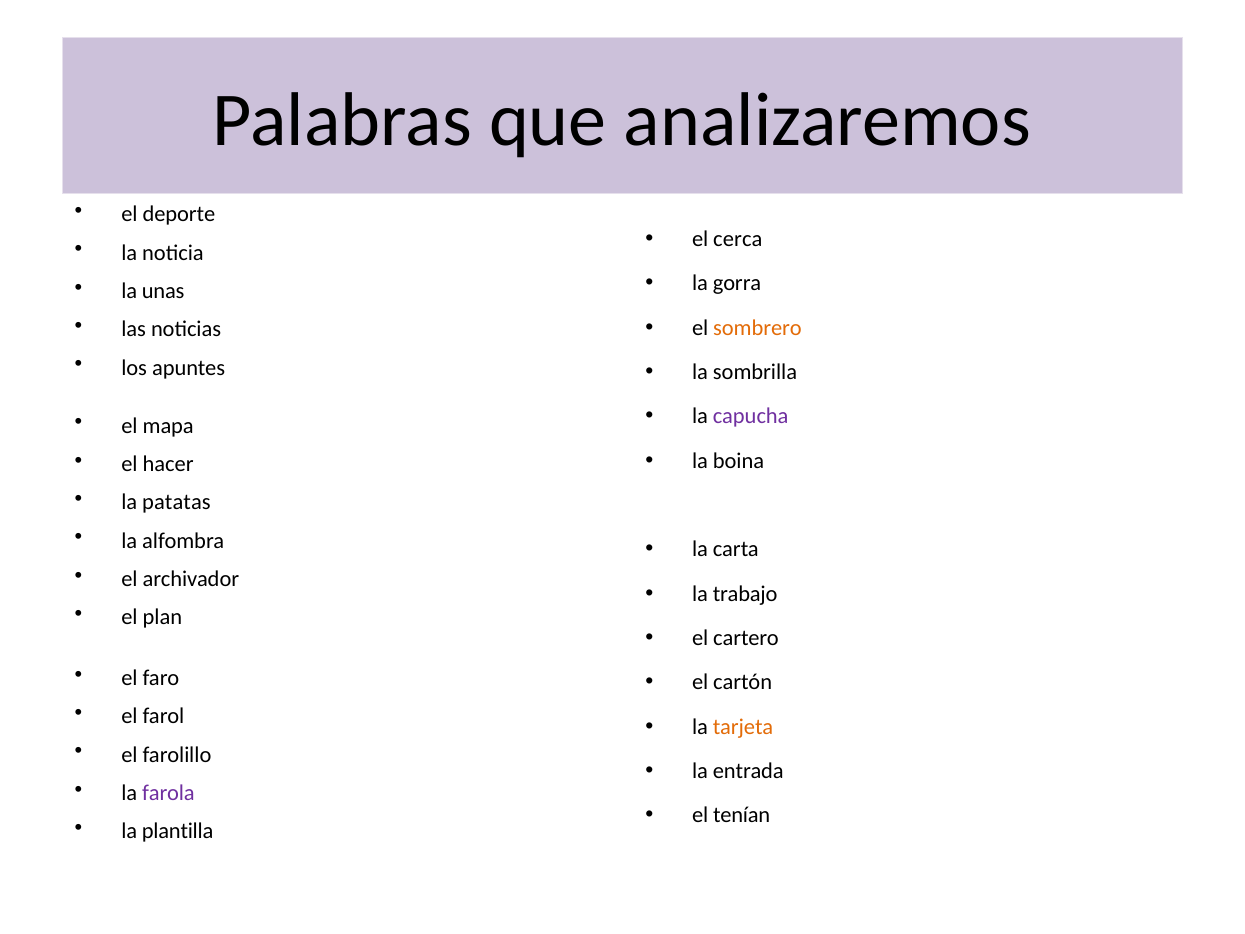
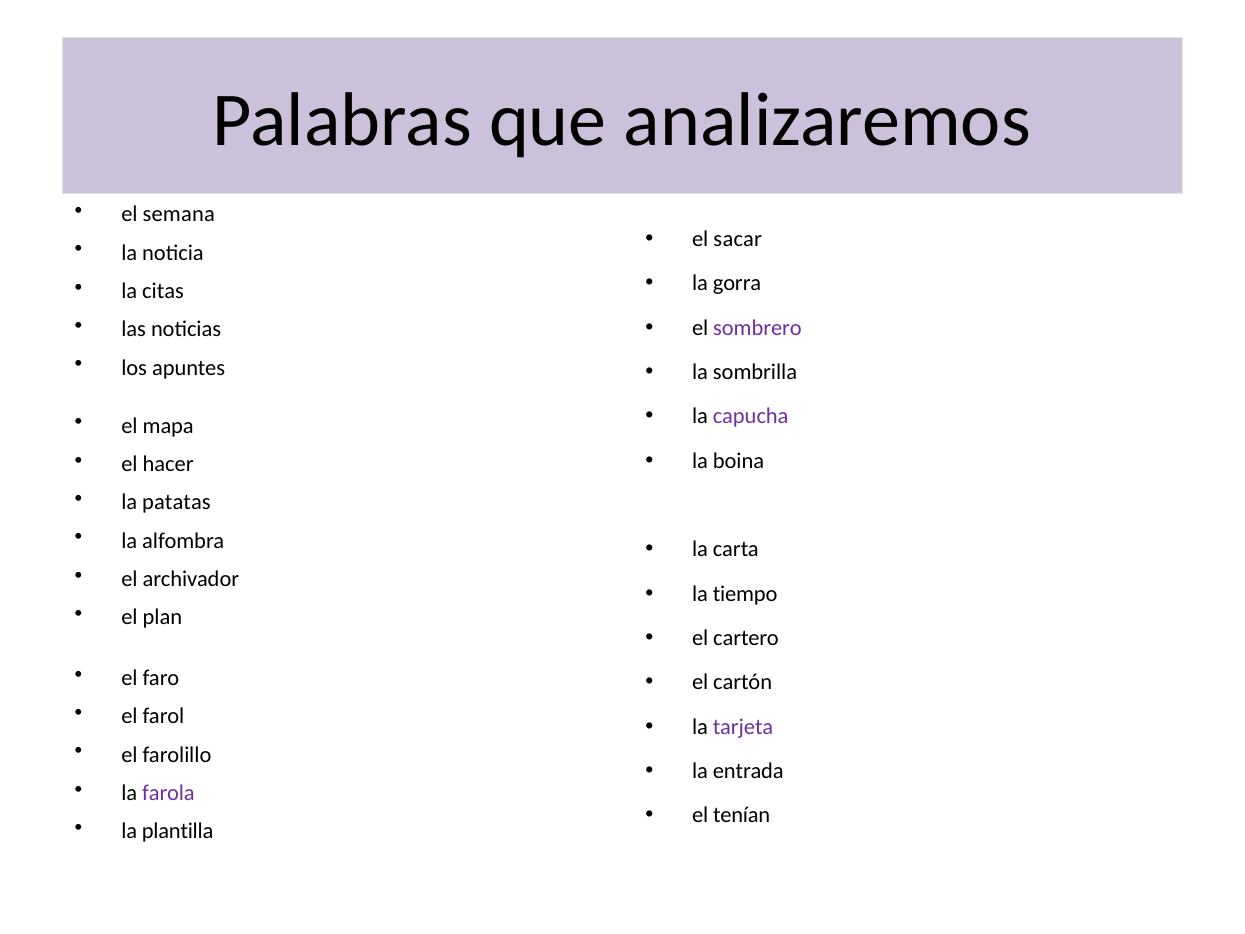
deporte: deporte -> semana
cerca: cerca -> sacar
unas: unas -> citas
sombrero colour: orange -> purple
trabajo: trabajo -> tiempo
tarjeta colour: orange -> purple
